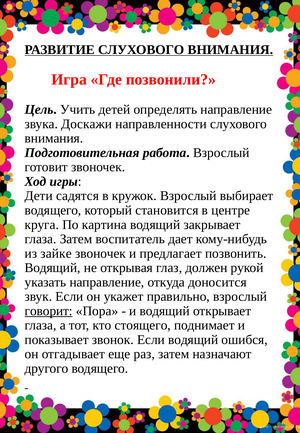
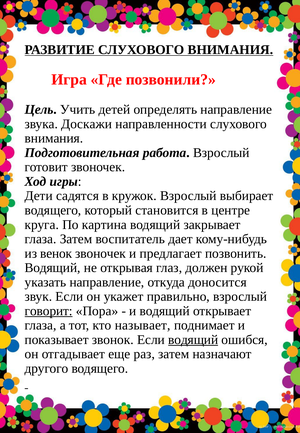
зайке: зайке -> венок
стоящего: стоящего -> называет
водящий at (193, 340) underline: none -> present
